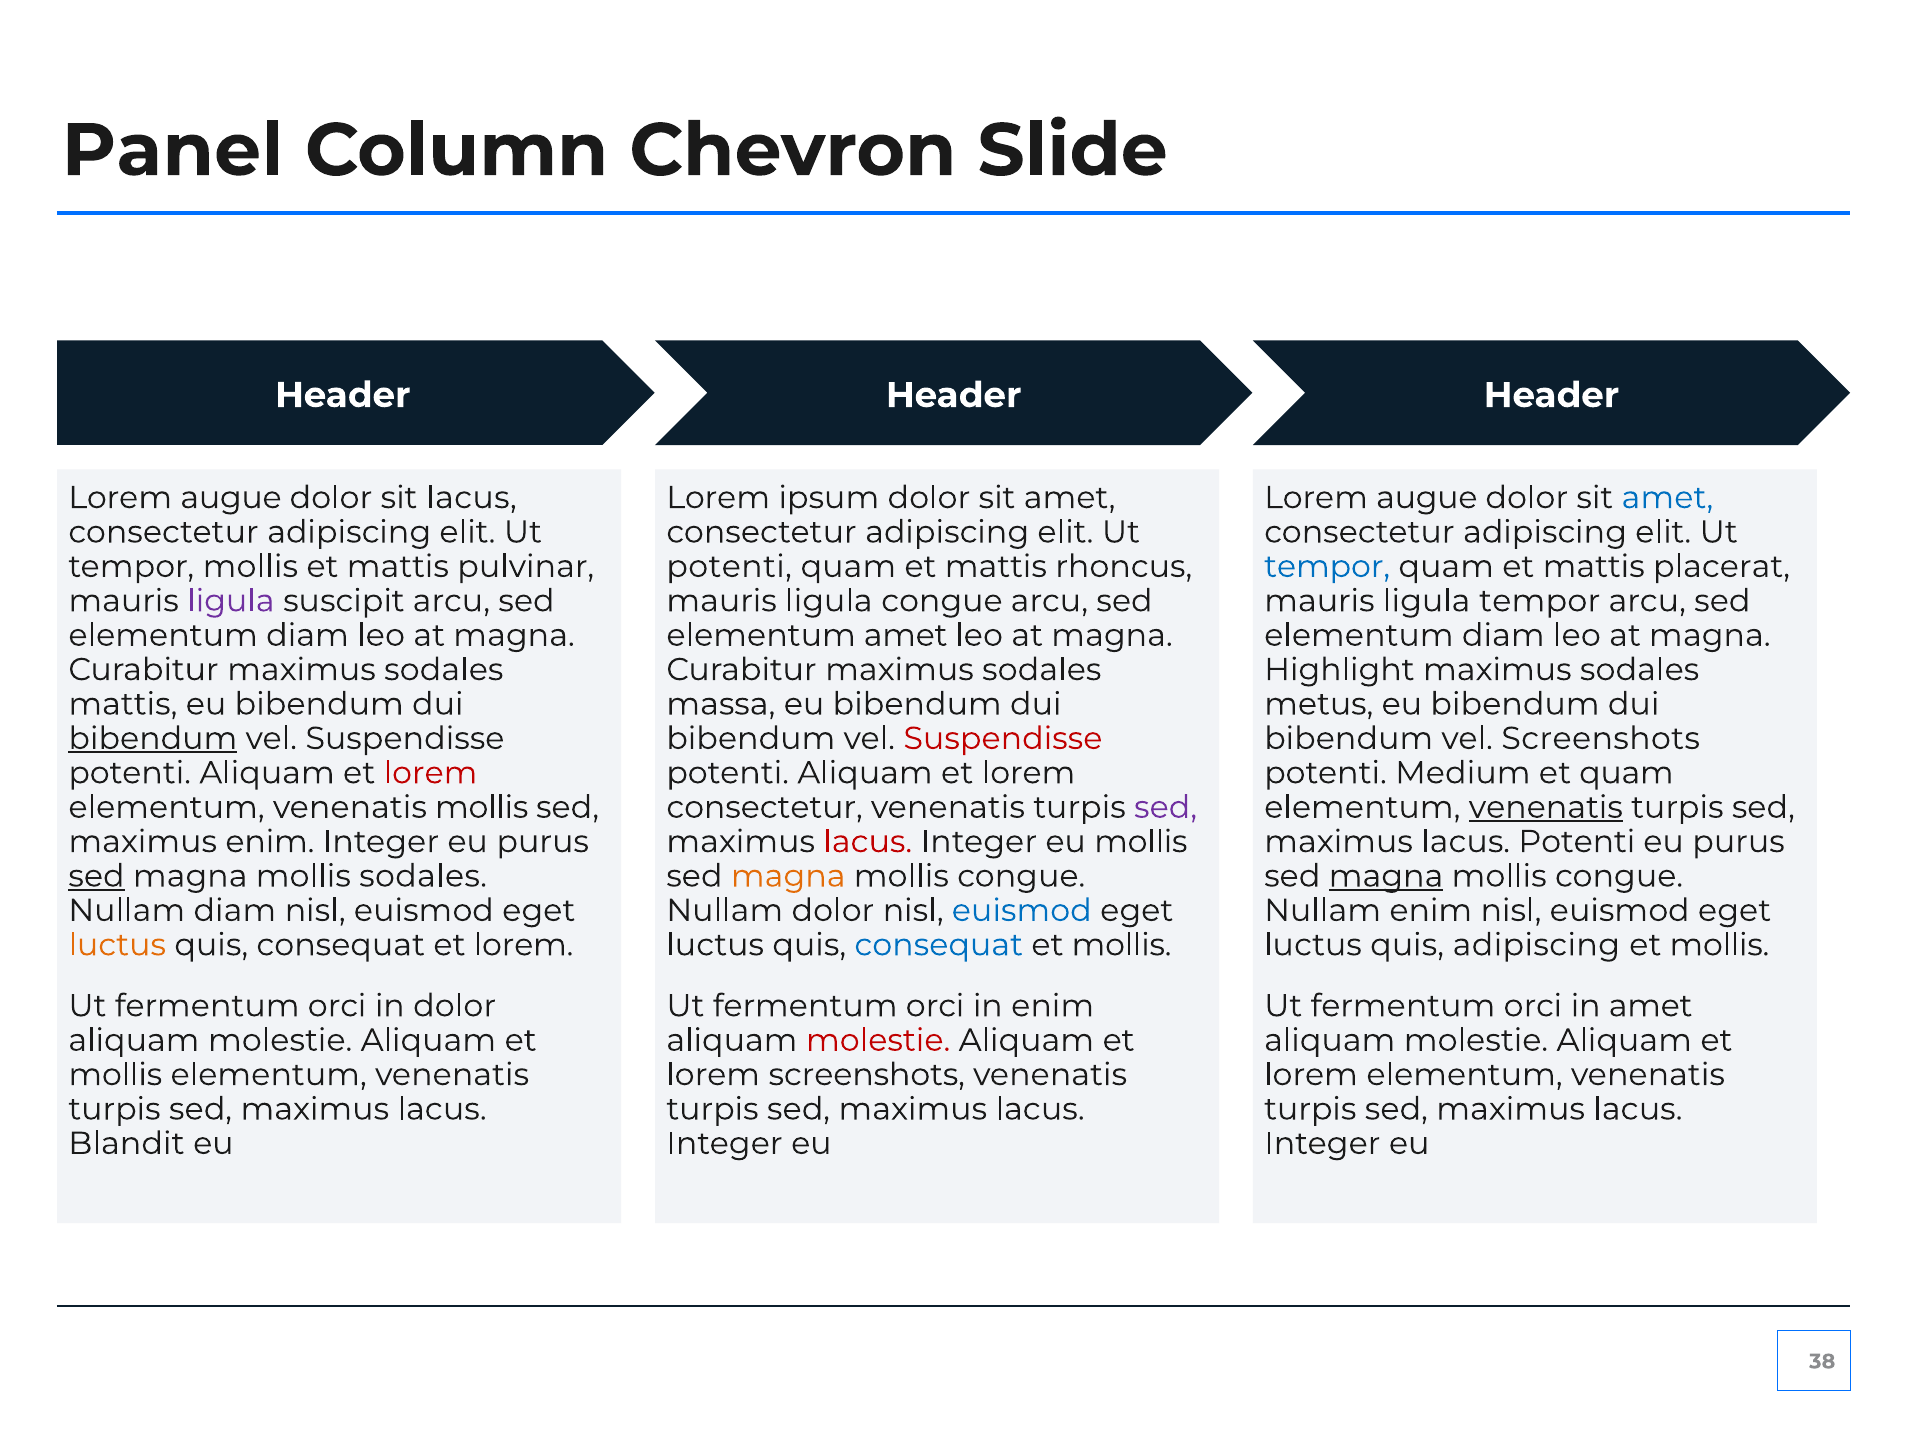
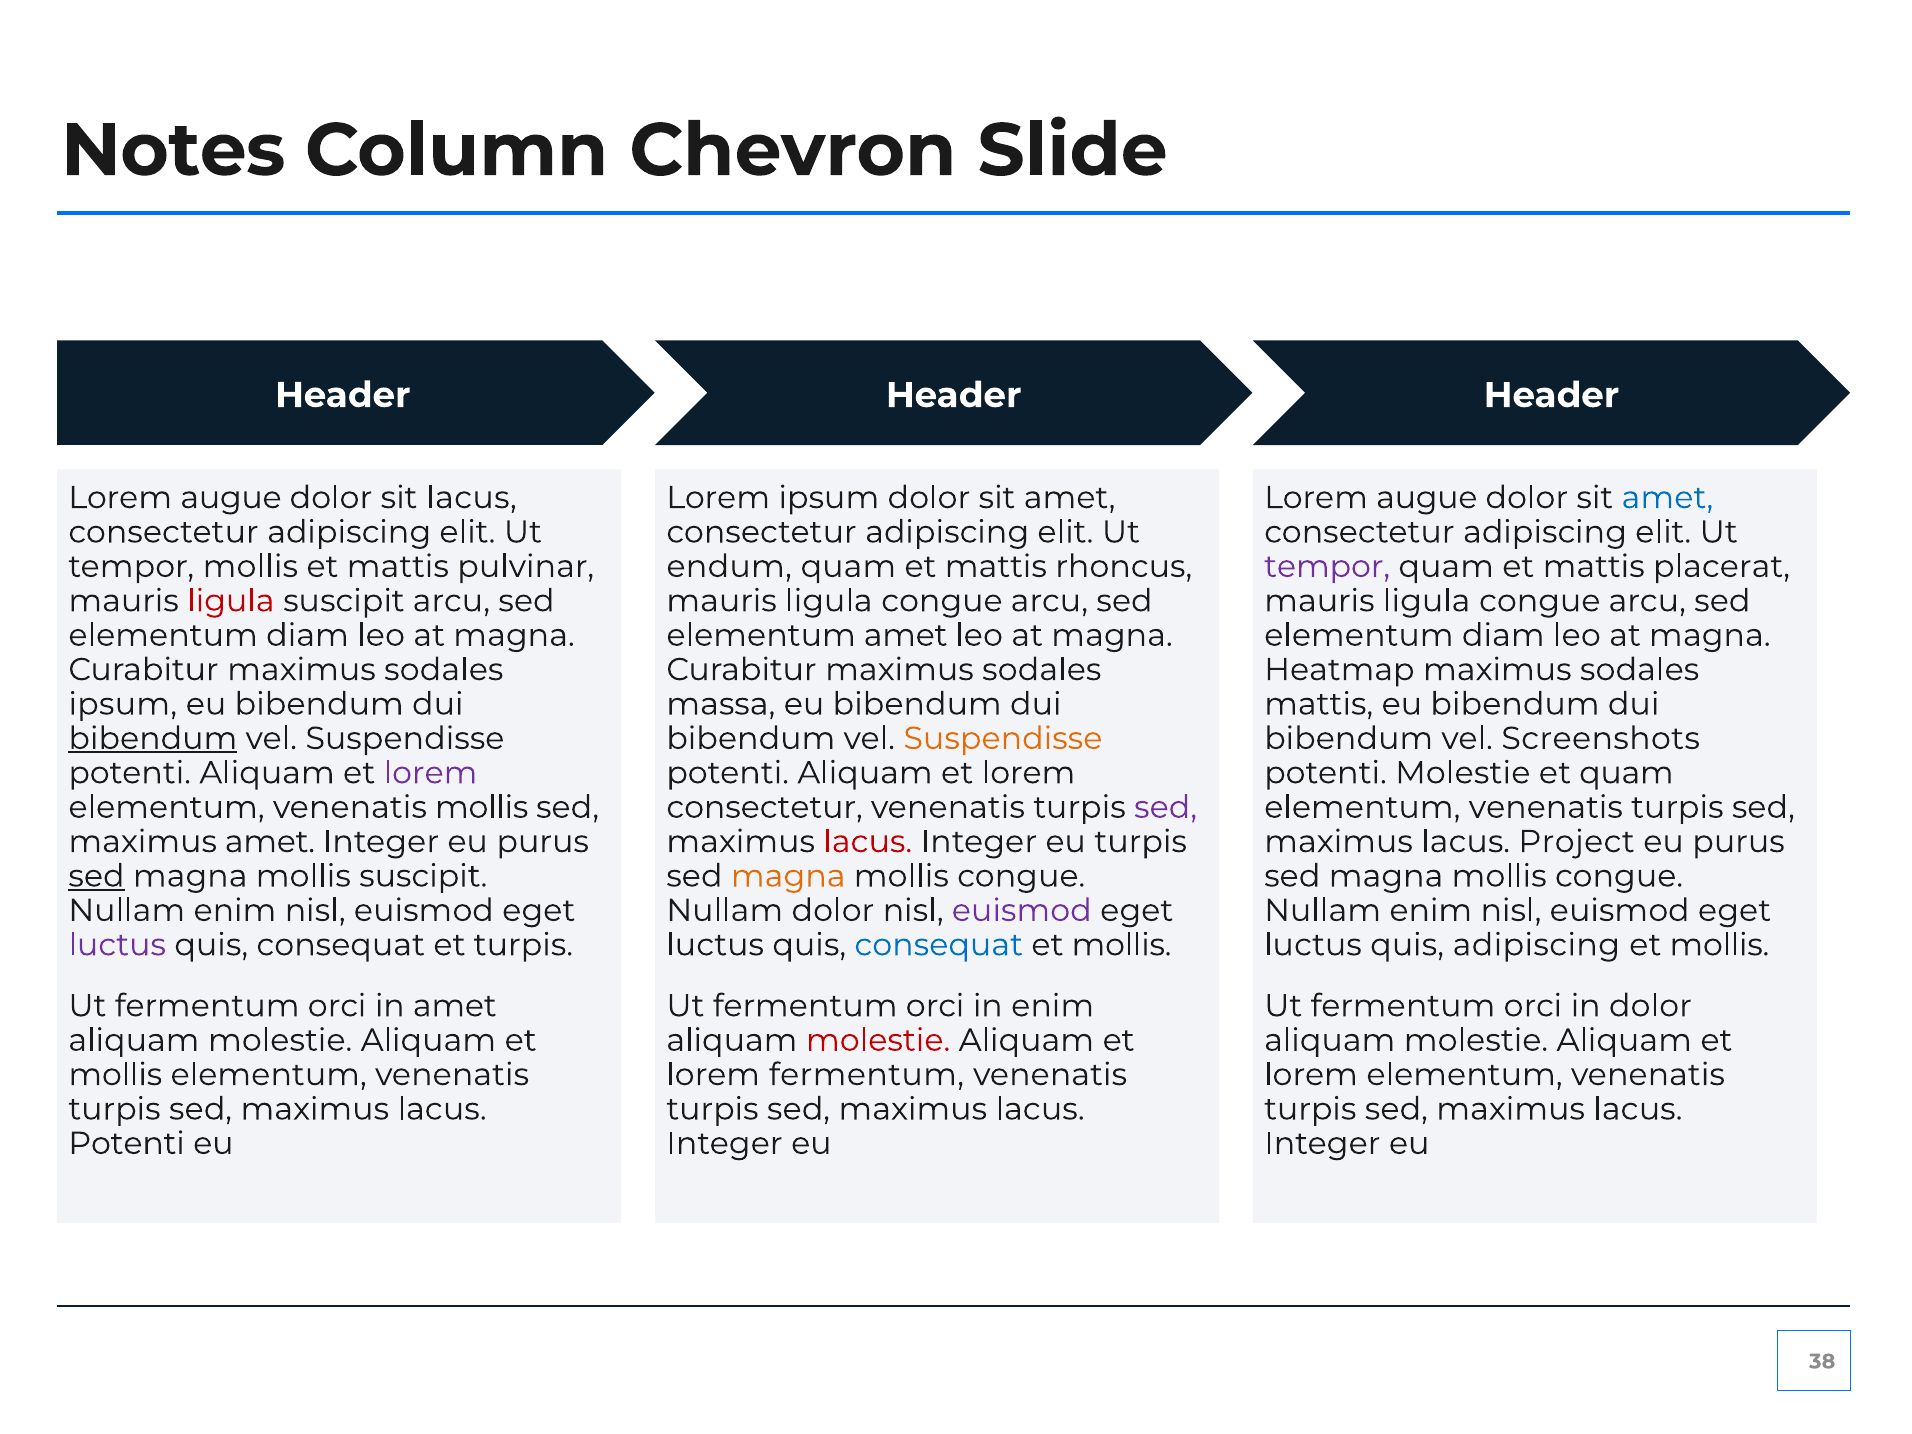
Panel: Panel -> Notes
potenti at (729, 566): potenti -> endum
tempor at (1327, 566) colour: blue -> purple
ligula at (231, 601) colour: purple -> red
tempor at (1540, 601): tempor -> congue
Highlight: Highlight -> Heatmap
mattis at (123, 704): mattis -> ipsum
metus at (1319, 704): metus -> mattis
Suspendisse at (1003, 738) colour: red -> orange
lorem at (431, 773) colour: red -> purple
potenti Medium: Medium -> Molestie
venenatis at (1546, 807) underline: present -> none
maximus enim: enim -> amet
eu mollis: mollis -> turpis
lacus Potenti: Potenti -> Project
mollis sodales: sodales -> suscipit
magna at (1386, 876) underline: present -> none
diam at (235, 910): diam -> enim
euismod at (1022, 910) colour: blue -> purple
luctus at (117, 945) colour: orange -> purple
consequat et lorem: lorem -> turpis
in dolor: dolor -> amet
in amet: amet -> dolor
lorem screenshots: screenshots -> fermentum
Blandit at (126, 1143): Blandit -> Potenti
